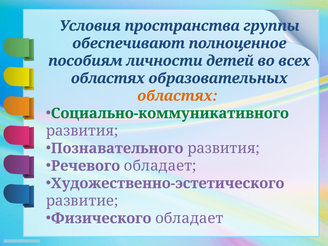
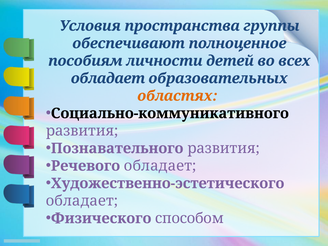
областях at (108, 78): областях -> обладает
Социально-коммуникативного colour: green -> black
развитие at (82, 201): развитие -> обладает
Физического обладает: обладает -> способом
